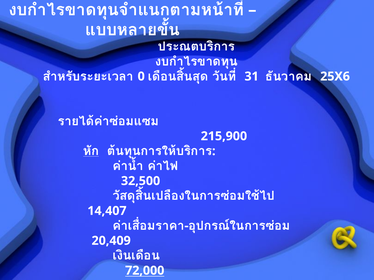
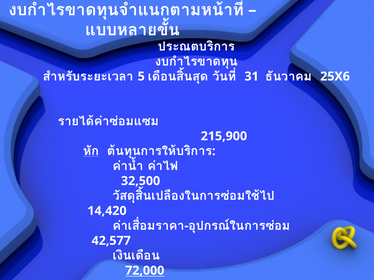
0: 0 -> 5
14,407: 14,407 -> 14,420
20,409: 20,409 -> 42,577
